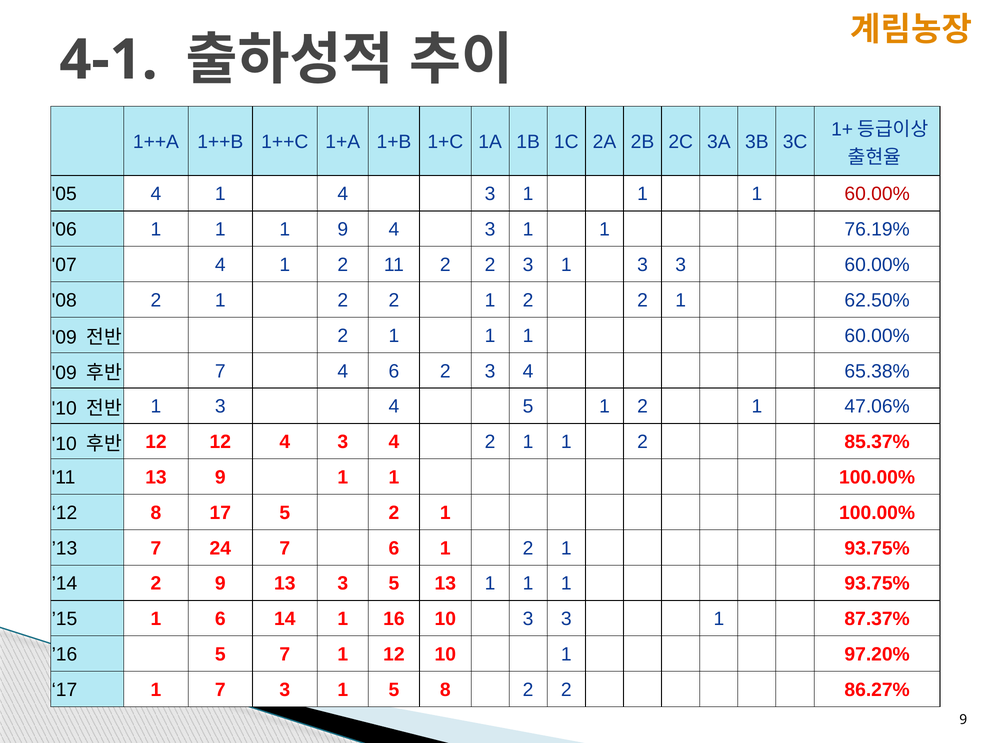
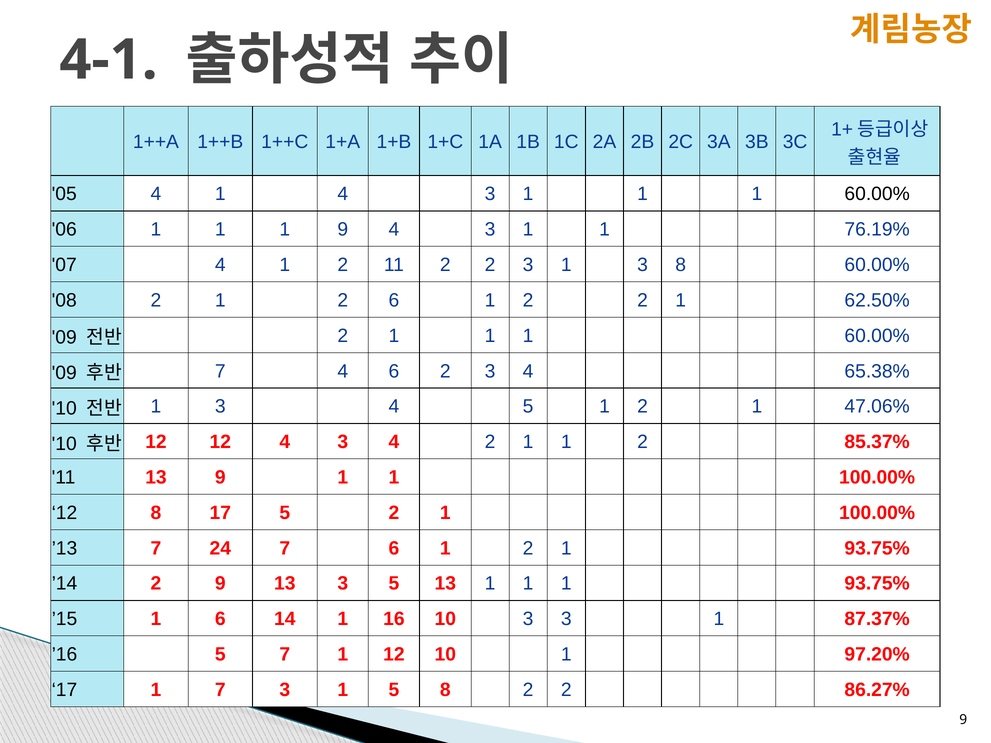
60.00% at (877, 194) colour: red -> black
1 3 3: 3 -> 8
2 at (394, 300): 2 -> 6
